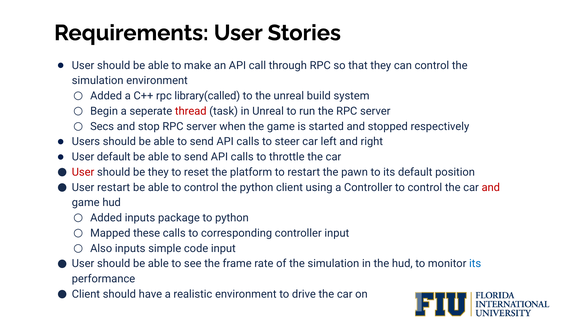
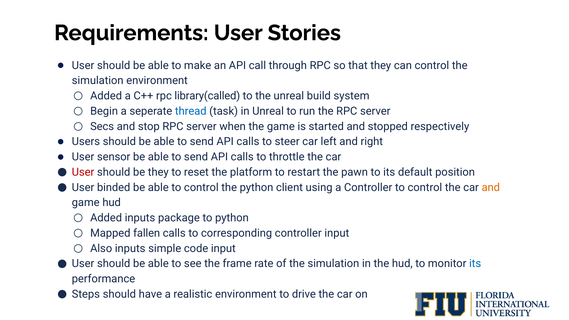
thread colour: red -> blue
User default: default -> sensor
User restart: restart -> binded
and at (491, 187) colour: red -> orange
these: these -> fallen
Client at (86, 294): Client -> Steps
